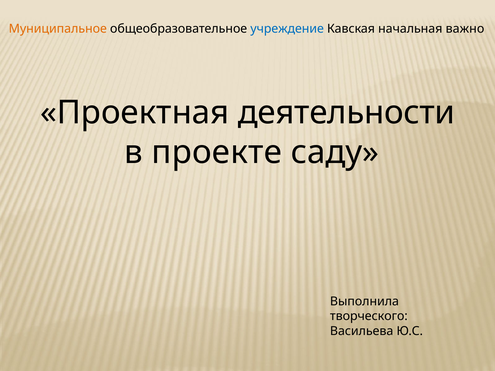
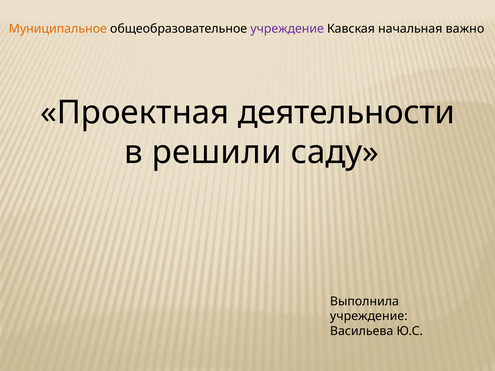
учреждение at (287, 29) colour: blue -> purple
проекте: проекте -> решили
творческого at (369, 316): творческого -> учреждение
